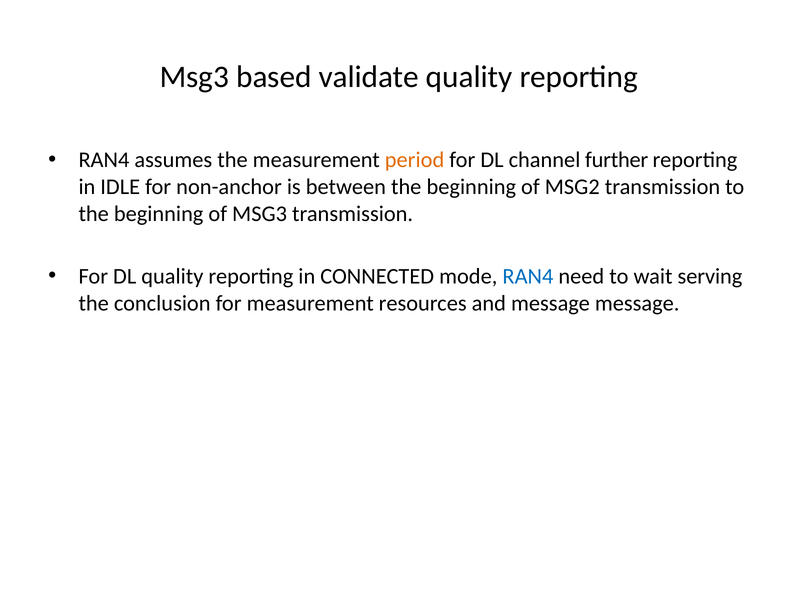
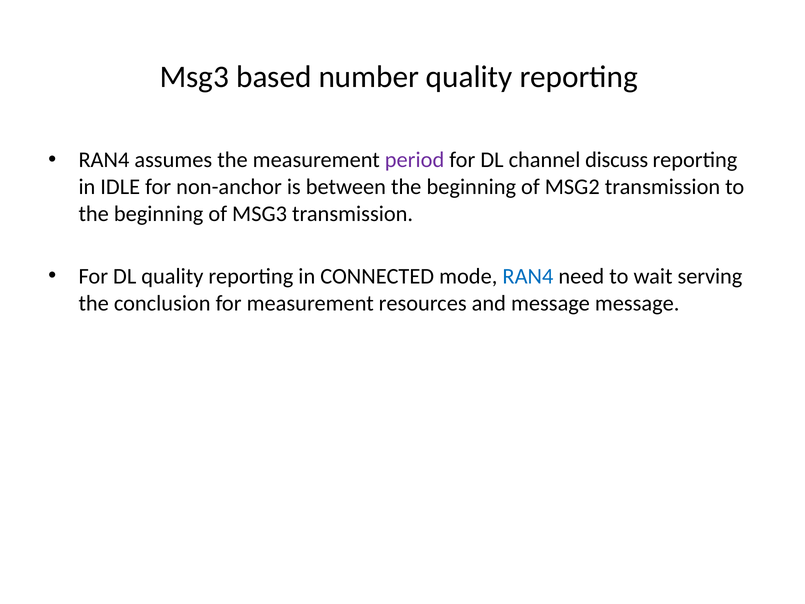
validate: validate -> number
period colour: orange -> purple
further: further -> discuss
